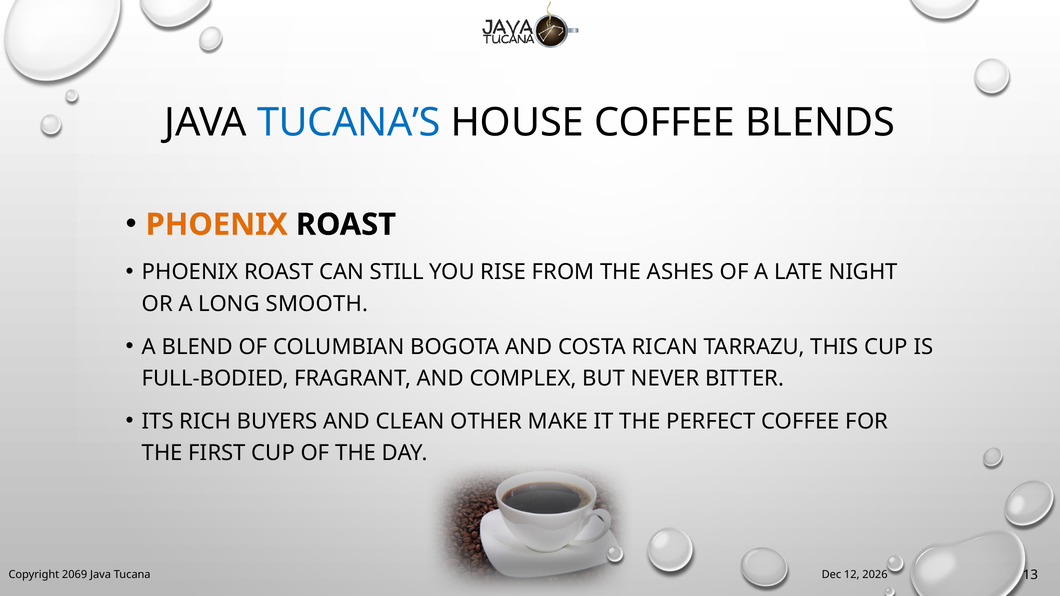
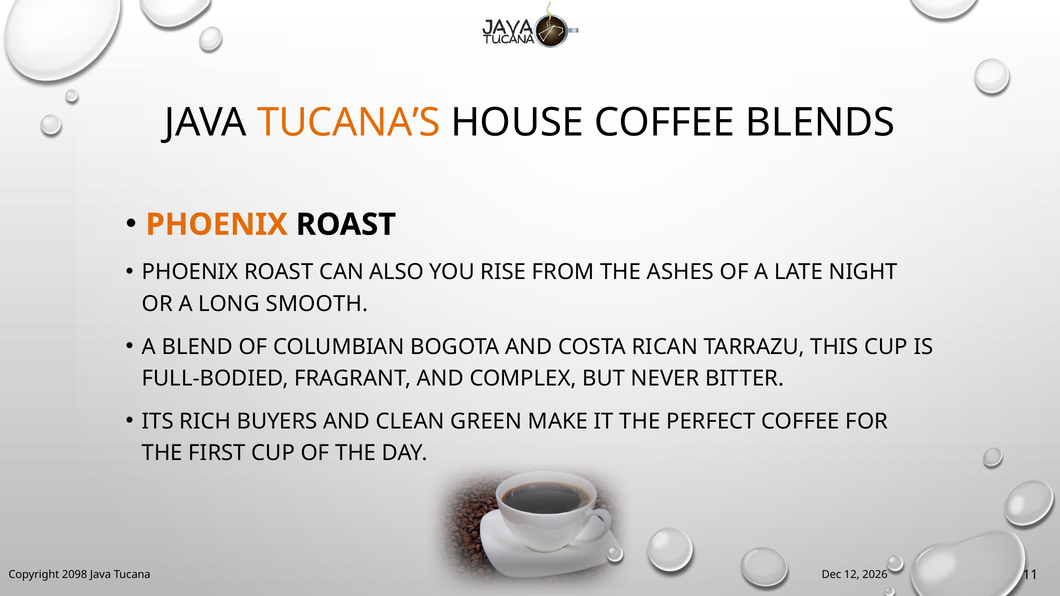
TUCANA’S colour: blue -> orange
STILL: STILL -> ALSO
OTHER: OTHER -> GREEN
2069: 2069 -> 2098
13: 13 -> 11
